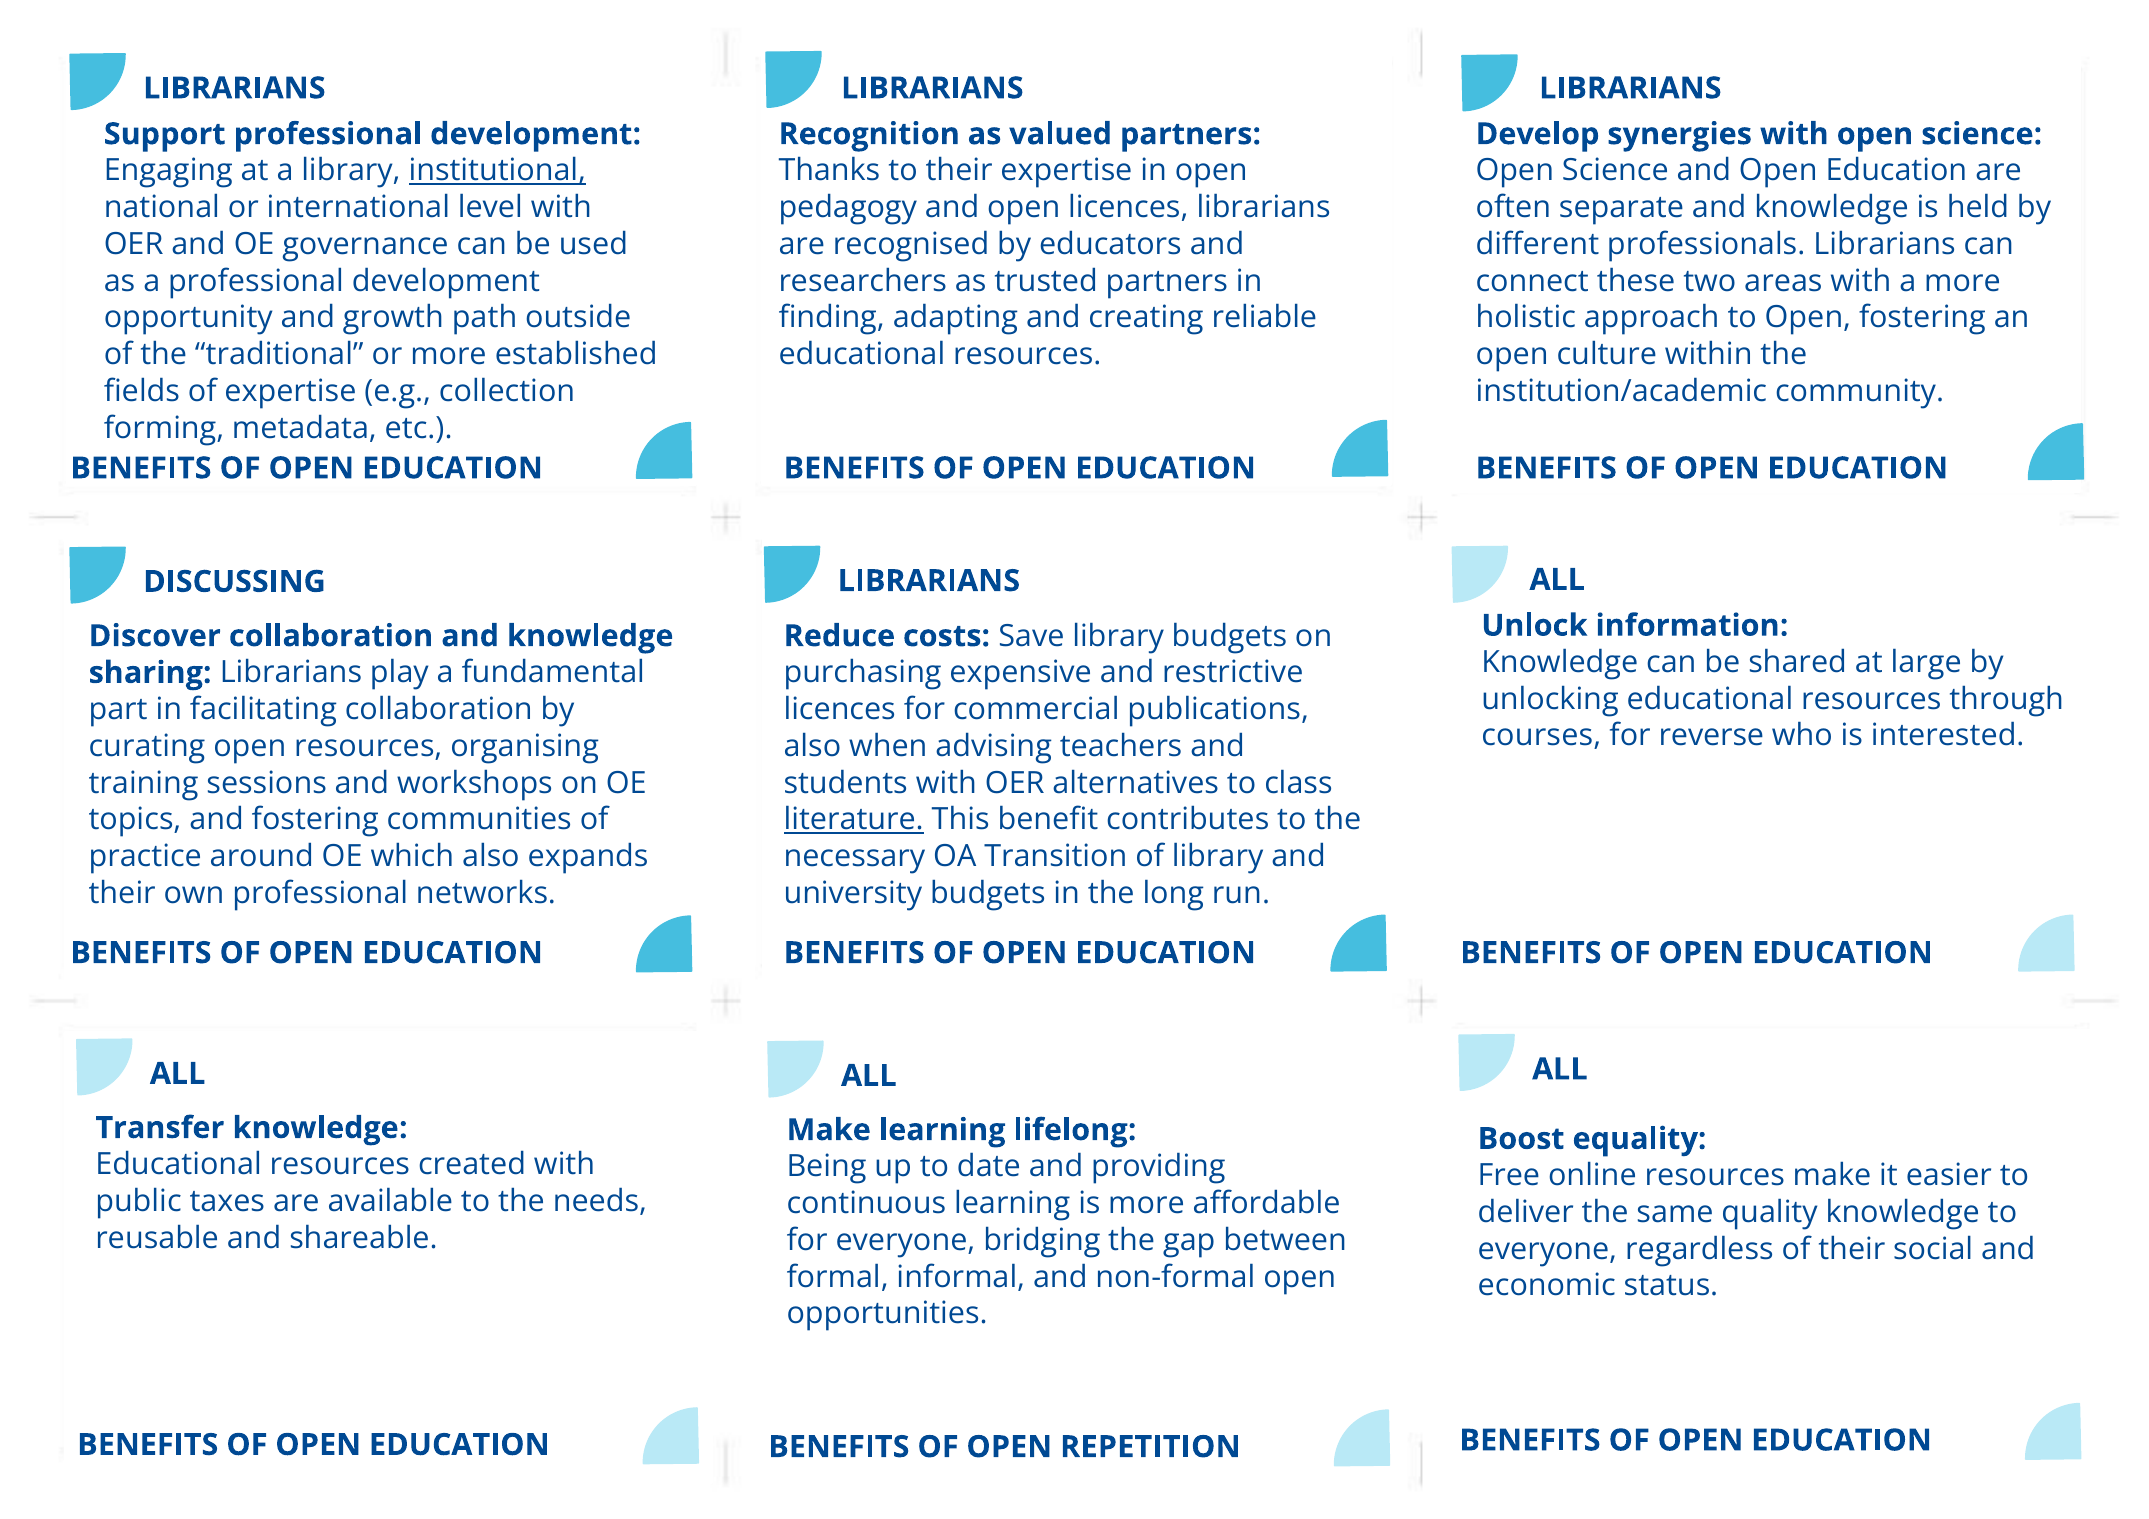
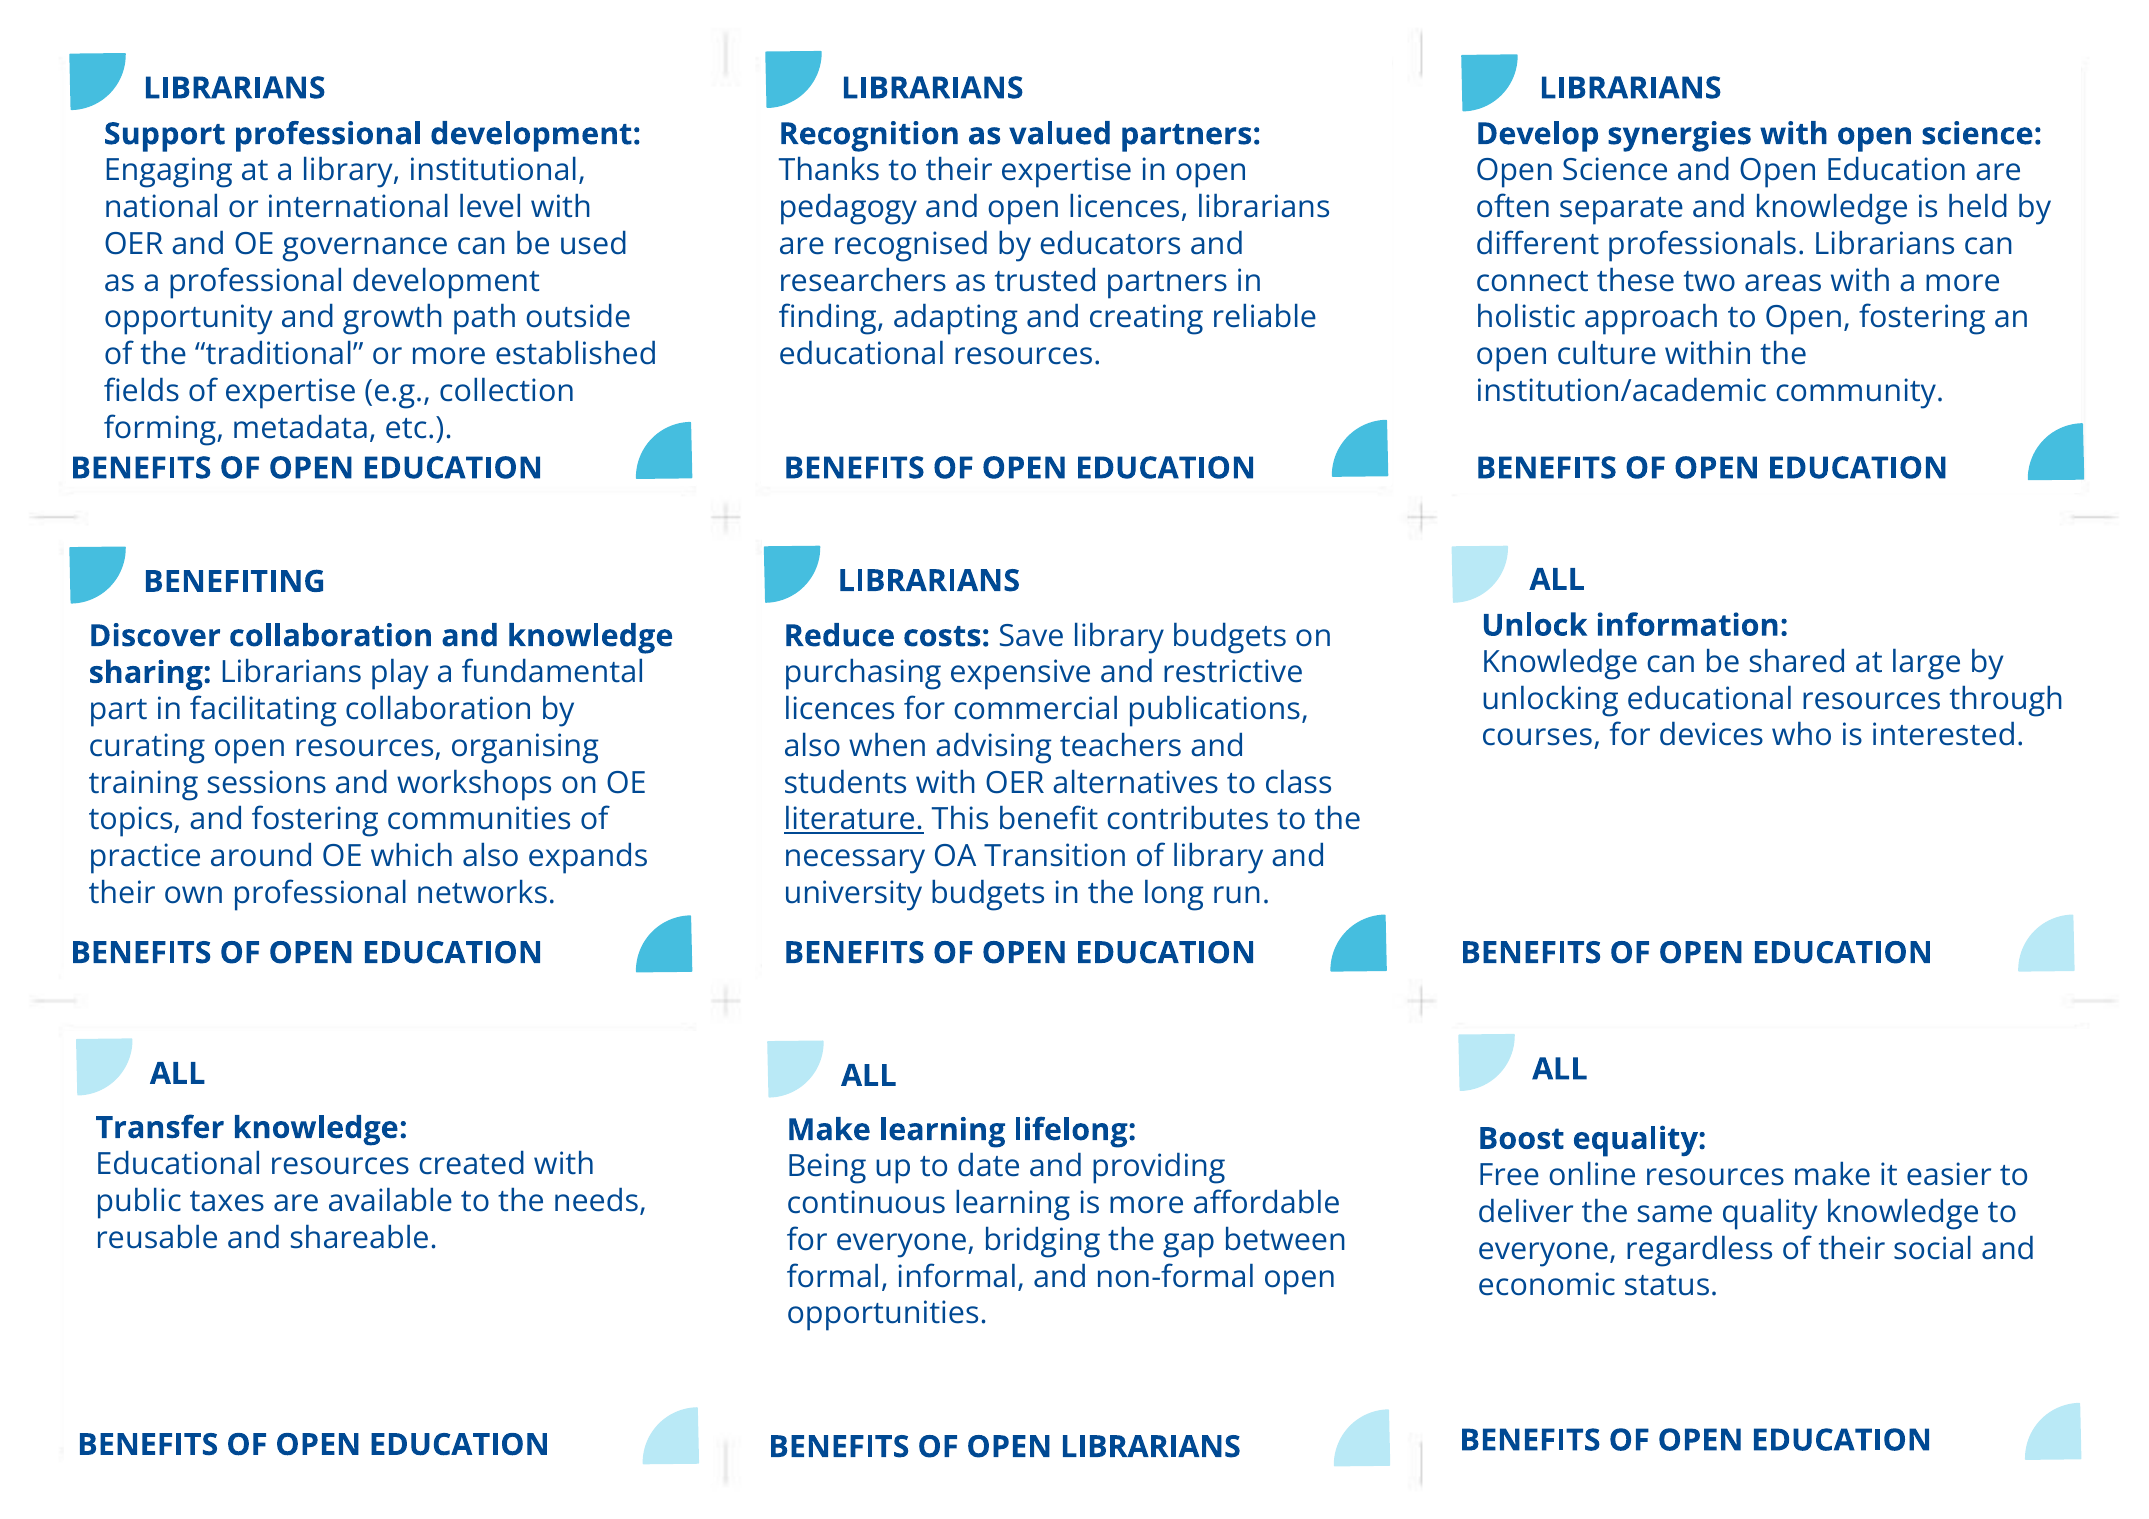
institutional underline: present -> none
DISCUSSING: DISCUSSING -> BENEFITING
reverse: reverse -> devices
OPEN REPETITION: REPETITION -> LIBRARIANS
